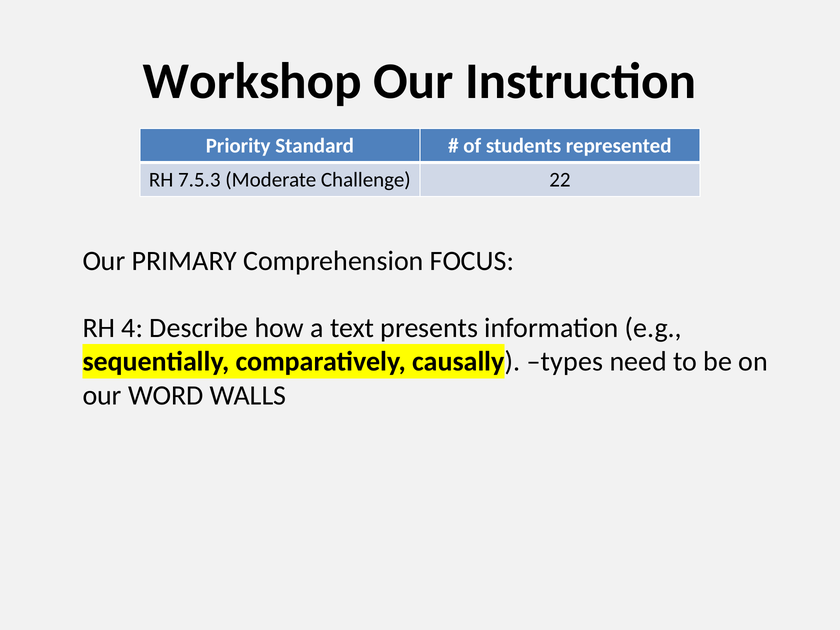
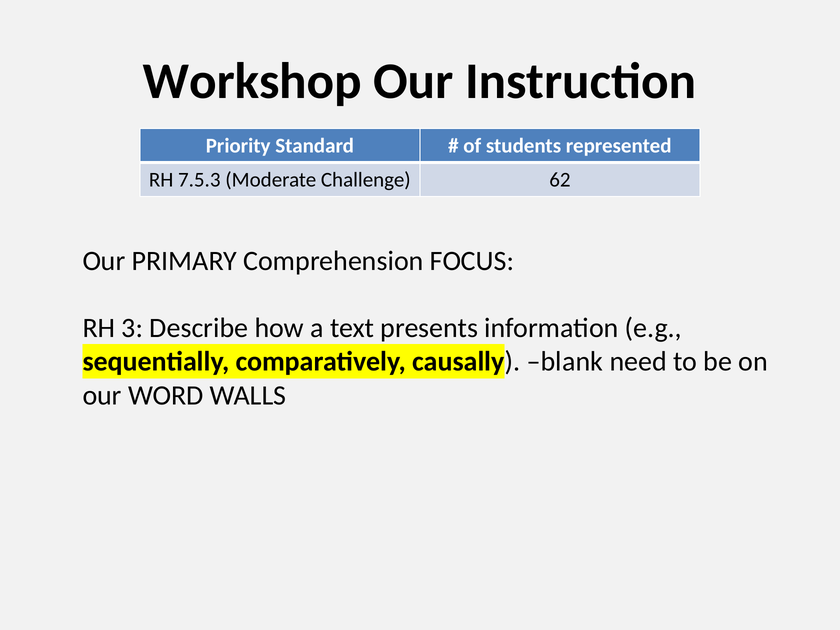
22: 22 -> 62
4: 4 -> 3
types: types -> blank
